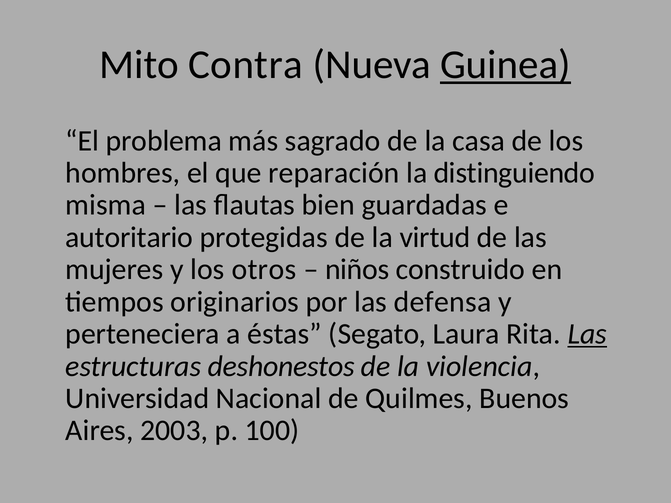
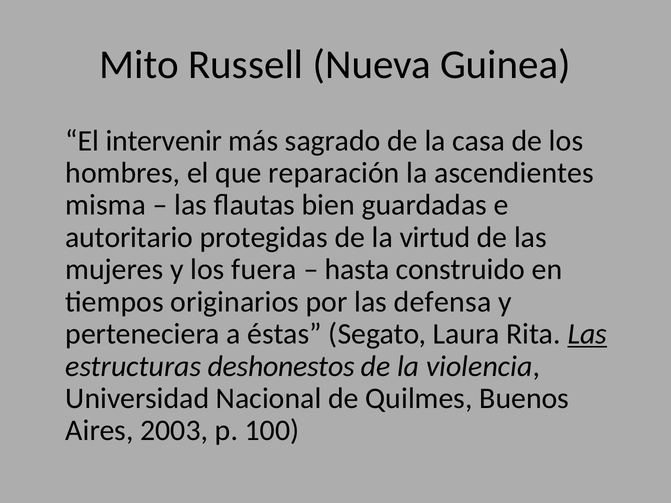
Contra: Contra -> Russell
Guinea underline: present -> none
problema: problema -> intervenir
distinguiendo: distinguiendo -> ascendientes
otros: otros -> fuera
niños: niños -> hasta
